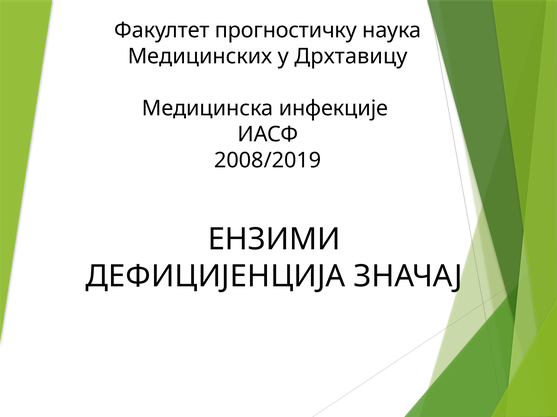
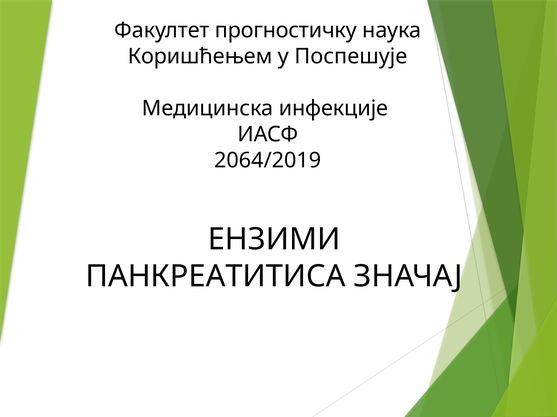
Медицинских: Медицинских -> Коришћењем
Дрхтавицу: Дрхтавицу -> Поспешује
2008/2019: 2008/2019 -> 2064/2019
ДЕФИЦИЈЕНЦИЈА: ДЕФИЦИЈЕНЦИЈА -> ПАНКРЕАТИТИСА
